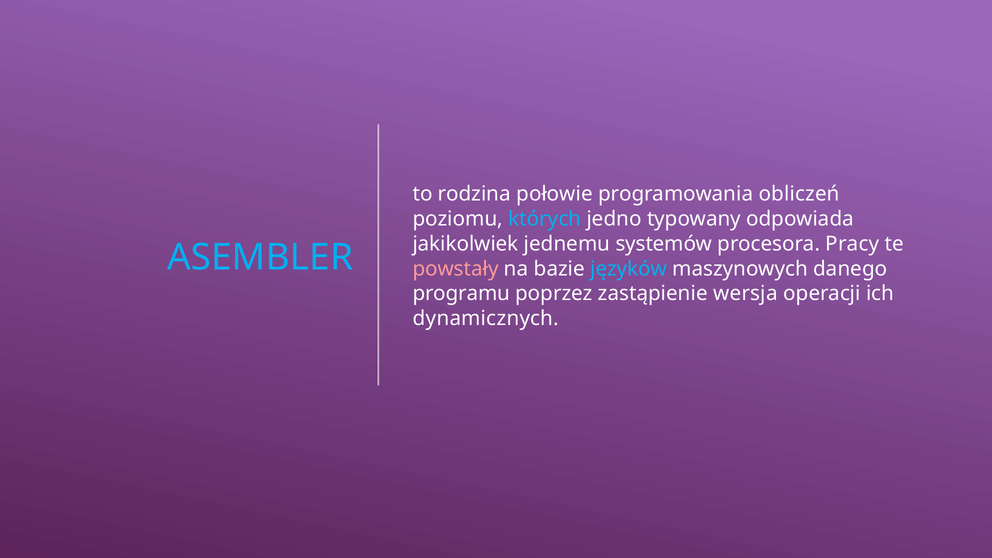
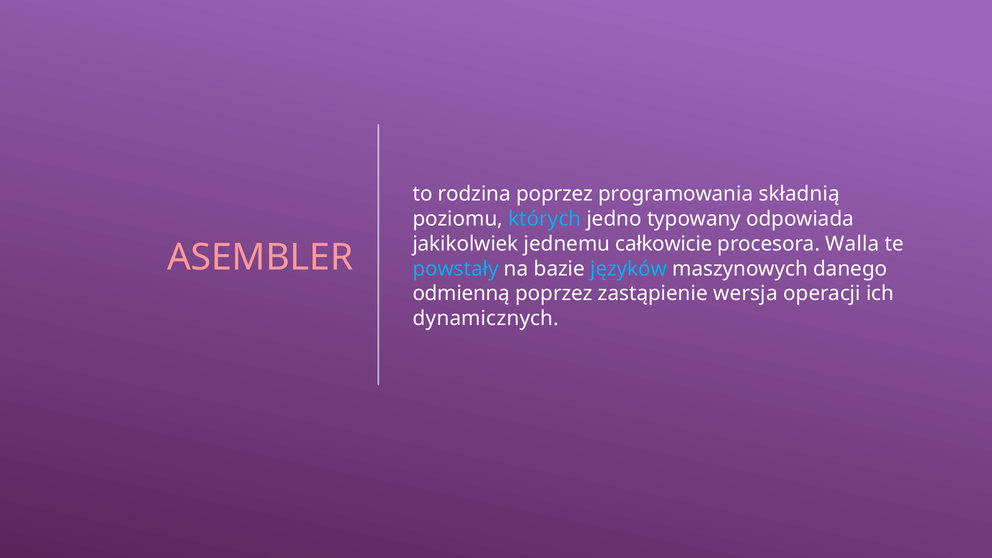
rodzina połowie: połowie -> poprzez
obliczeń: obliczeń -> składnią
systemów: systemów -> całkowicie
Pracy: Pracy -> Walla
ASEMBLER colour: light blue -> pink
powstały colour: pink -> light blue
programu: programu -> odmienną
